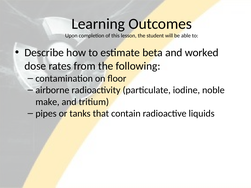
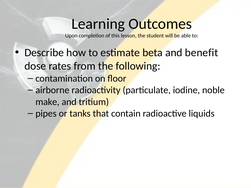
worked: worked -> benefit
